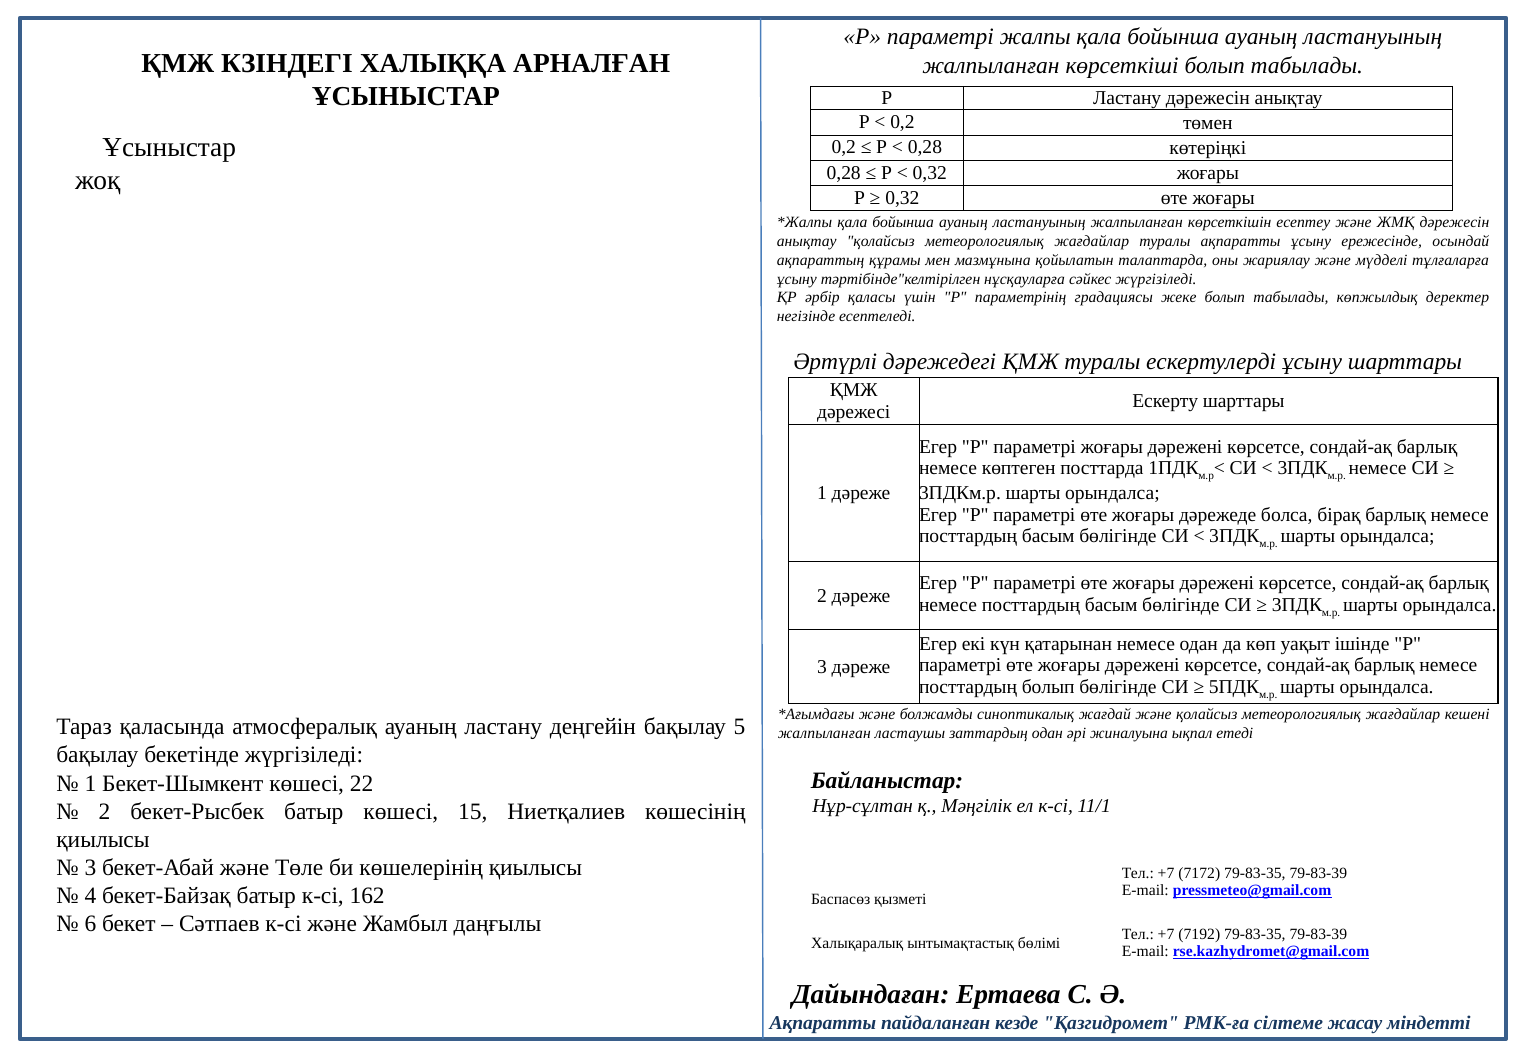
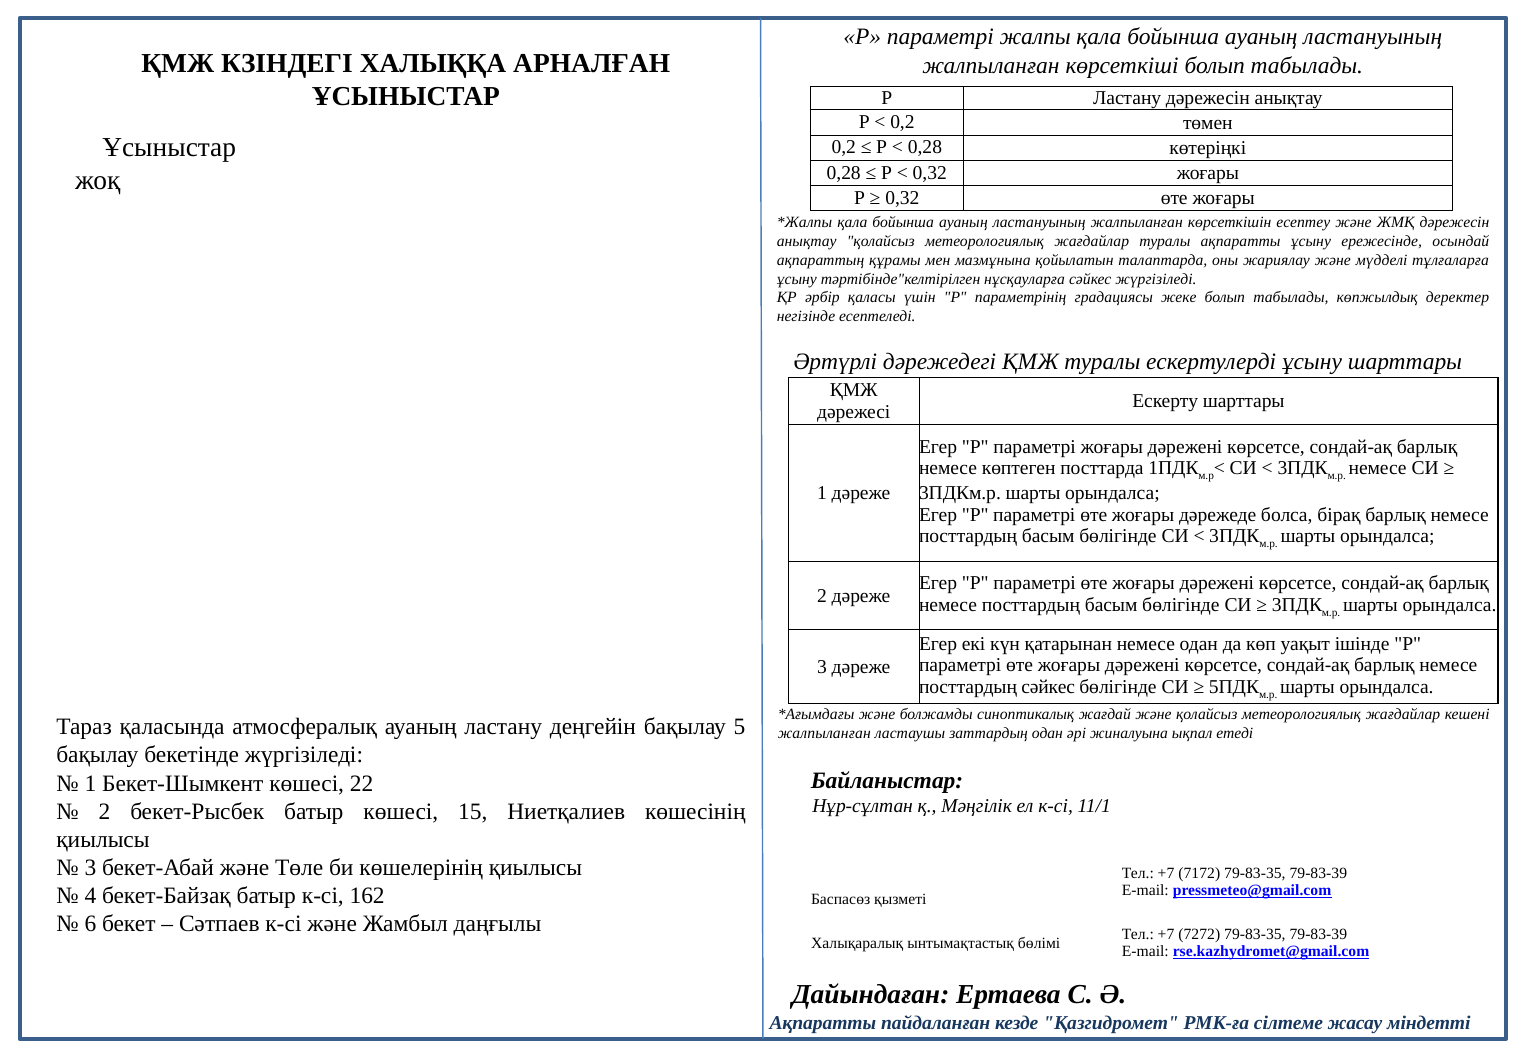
посттардың болып: болып -> сәйкес
7192: 7192 -> 7272
